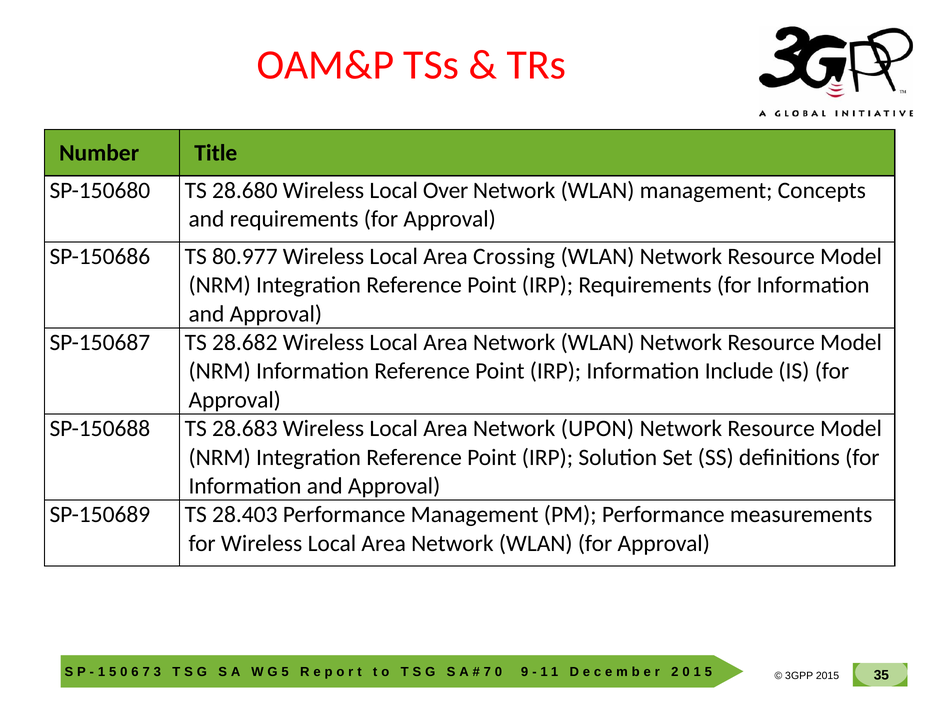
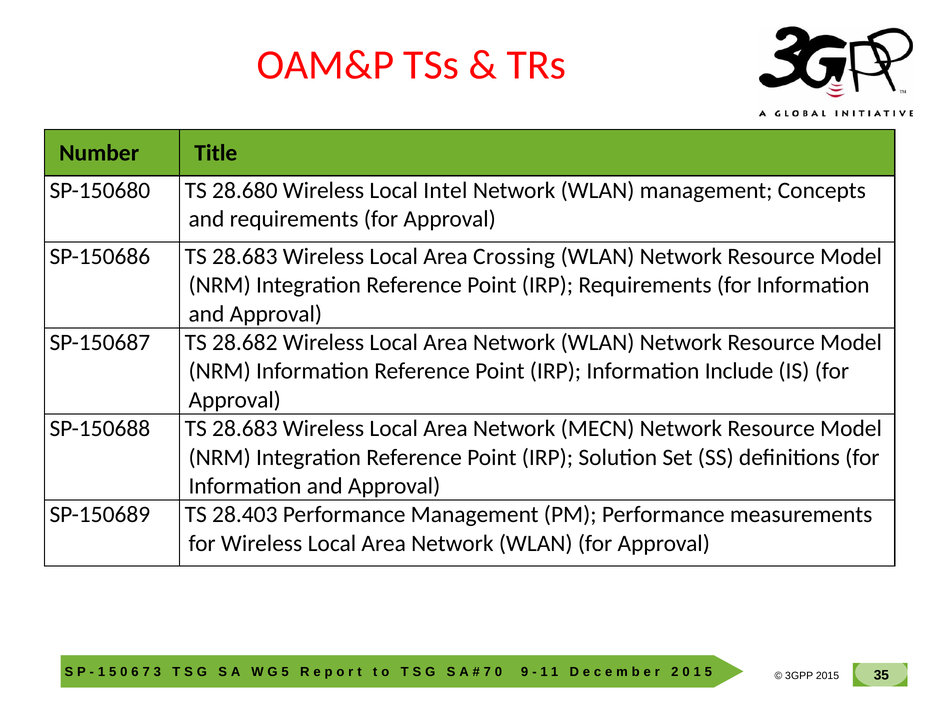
Over: Over -> Intel
SP-150686 TS 80.977: 80.977 -> 28.683
UPON: UPON -> MECN
